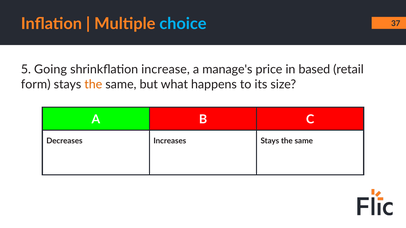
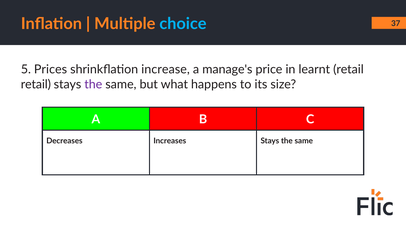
Going: Going -> Prices
based: based -> learnt
form at (36, 84): form -> retail
the at (93, 84) colour: orange -> purple
